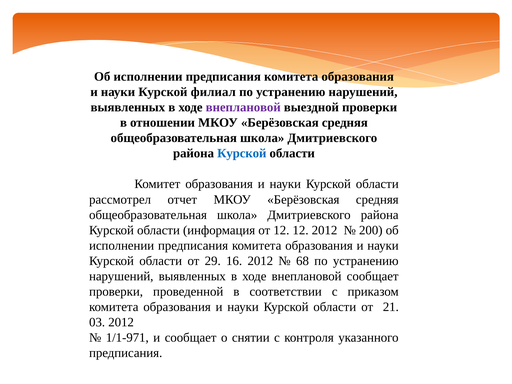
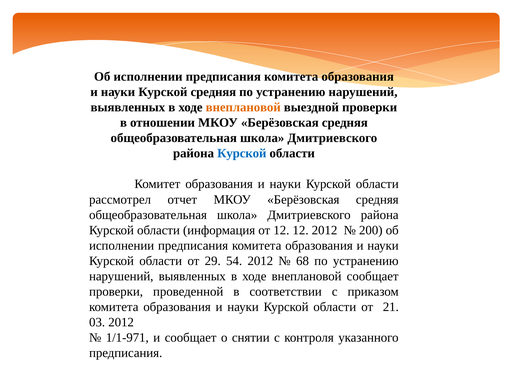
Курской филиал: филиал -> средняя
внеплановой at (243, 107) colour: purple -> orange
16: 16 -> 54
